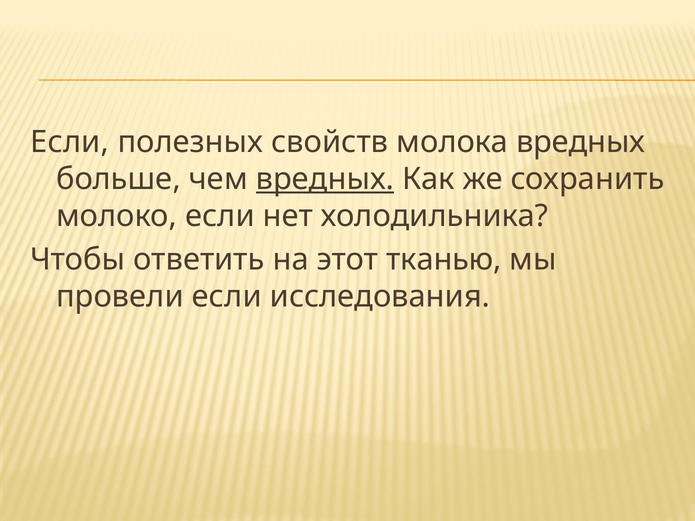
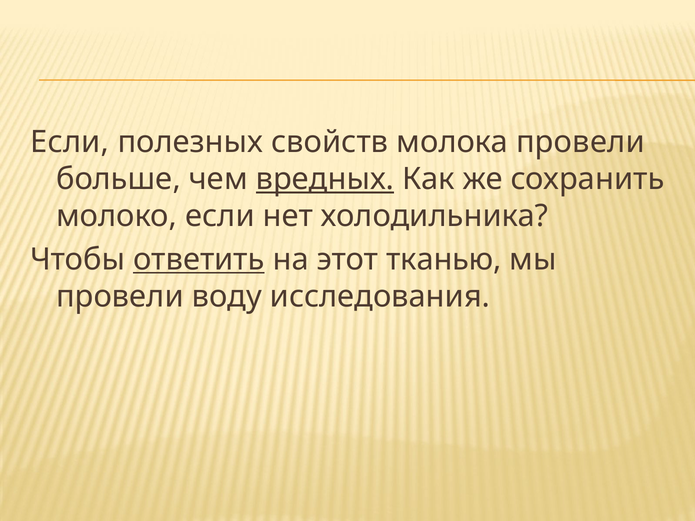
молока вредных: вредных -> провели
ответить underline: none -> present
провели если: если -> воду
